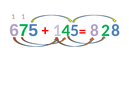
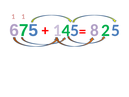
8 at (116, 30): 8 -> 5
